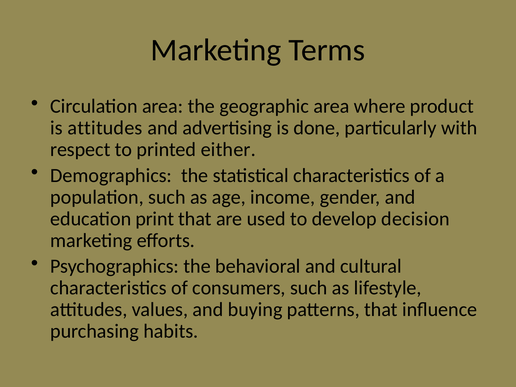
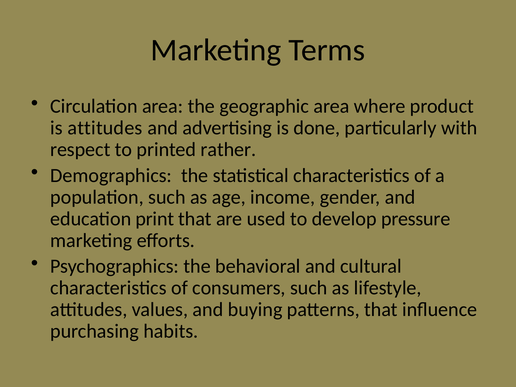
either: either -> rather
decision: decision -> pressure
